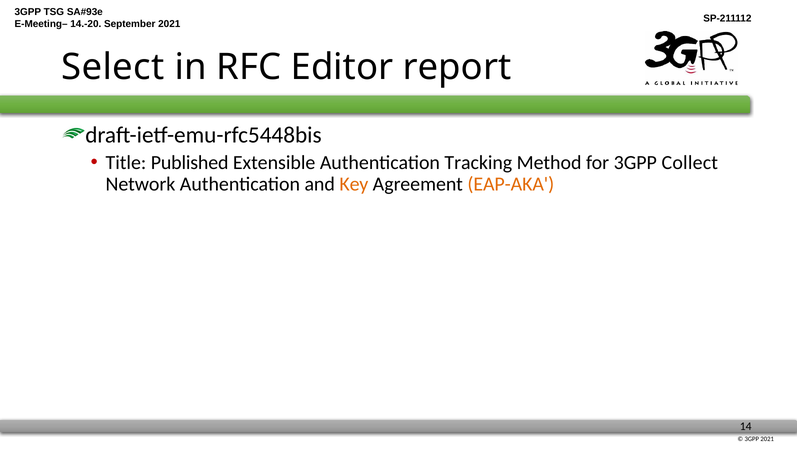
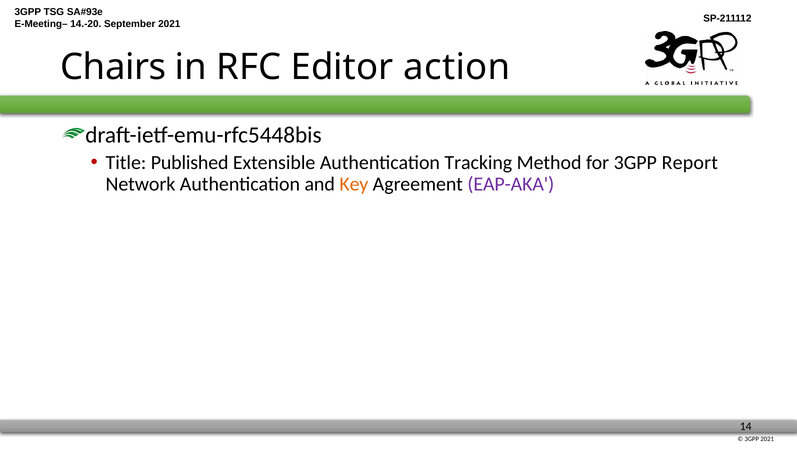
Select: Select -> Chairs
report: report -> action
Collect: Collect -> Report
EAP-AKA colour: orange -> purple
